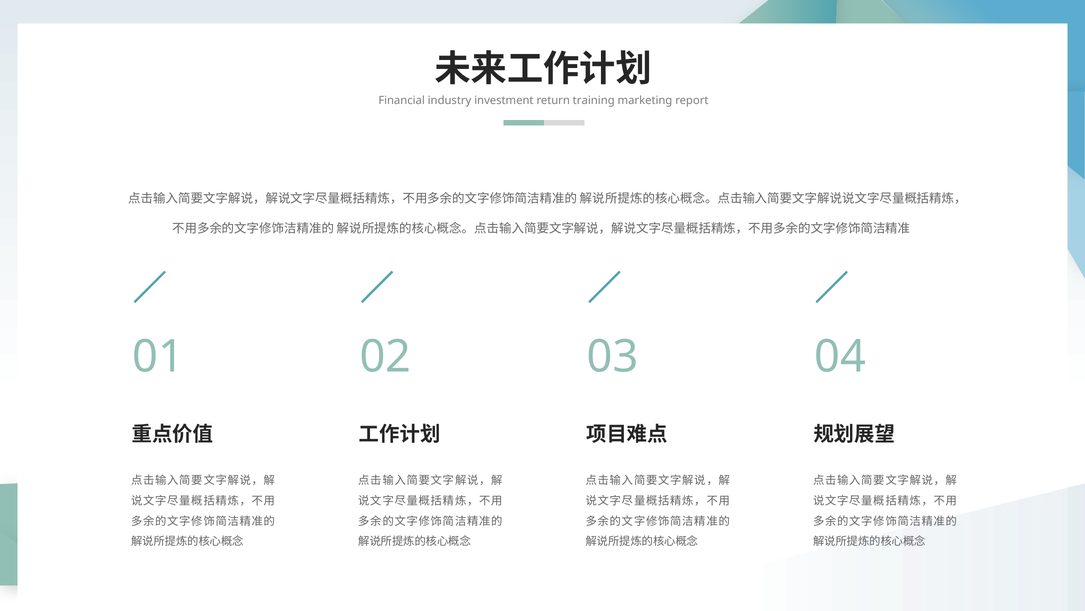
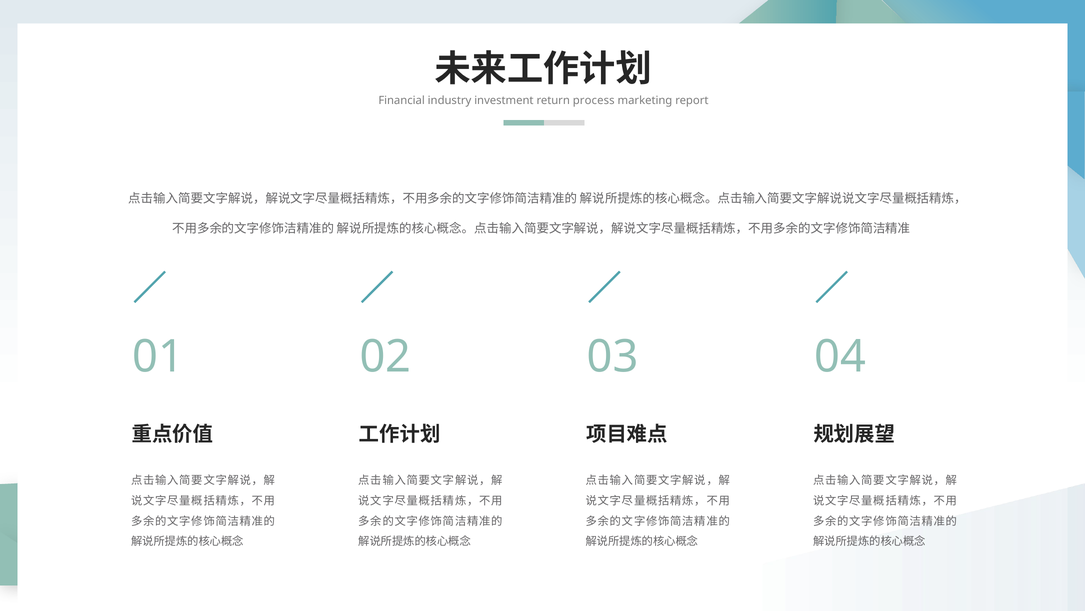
training: training -> process
